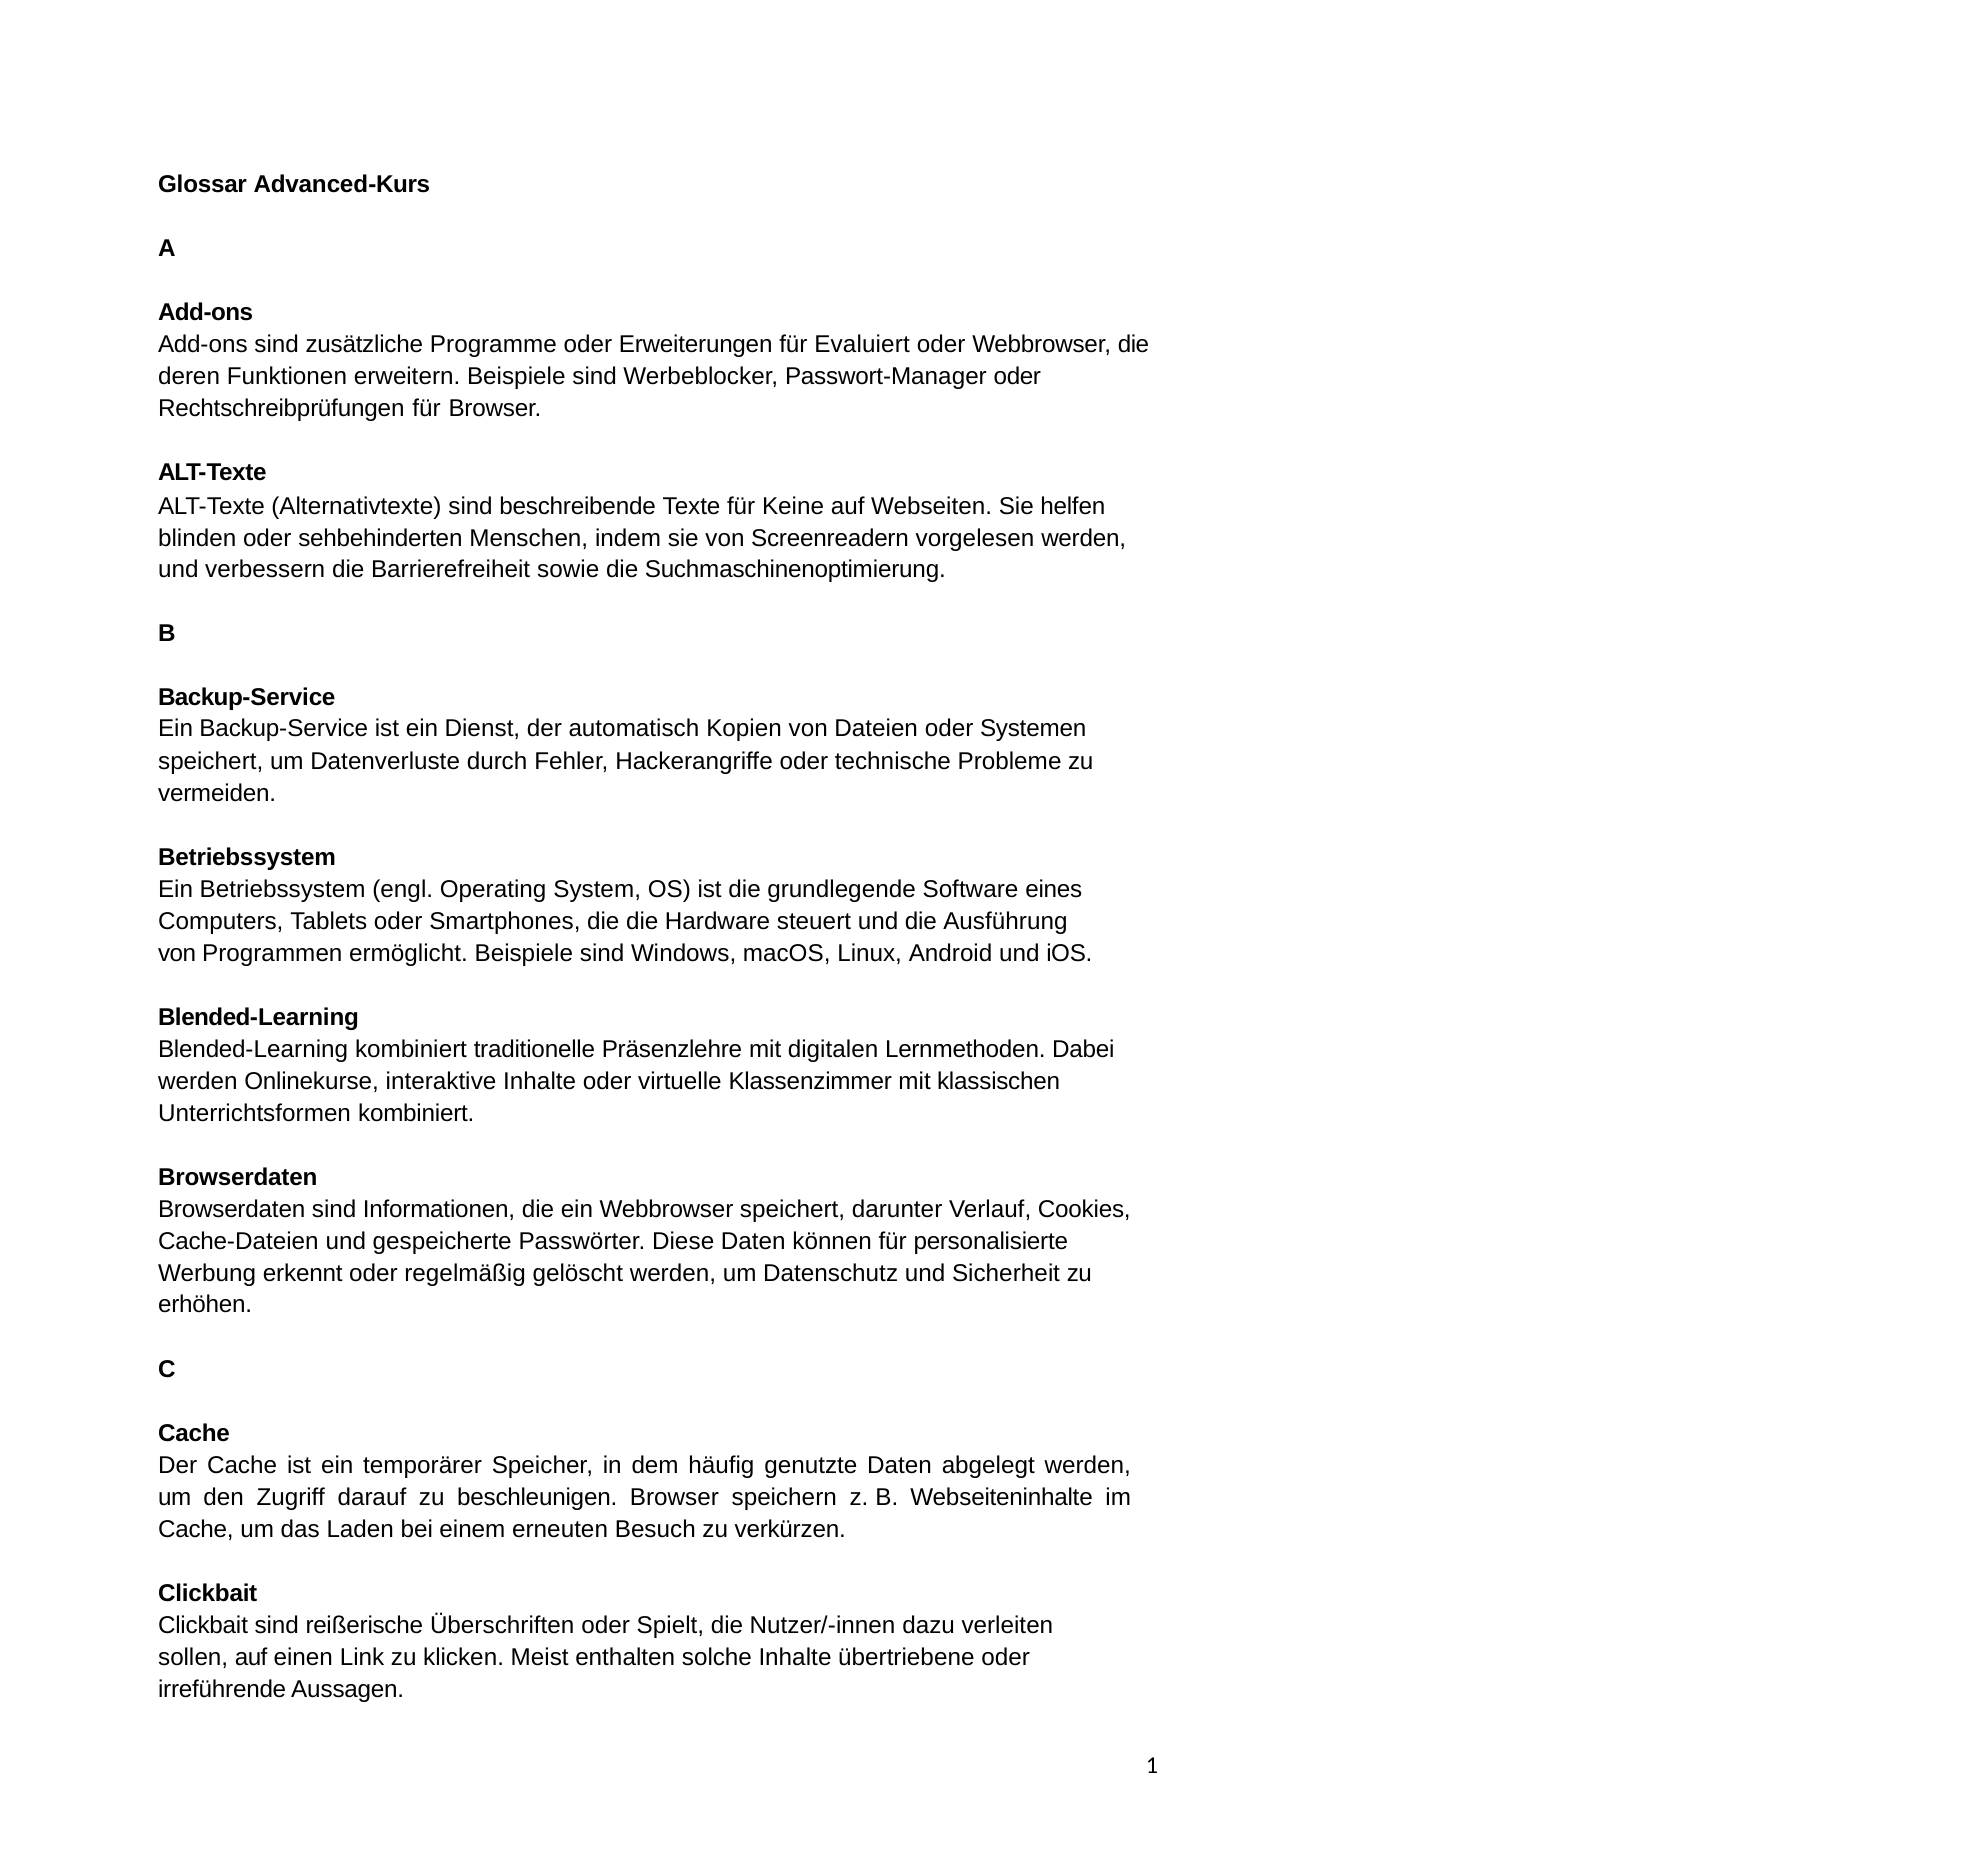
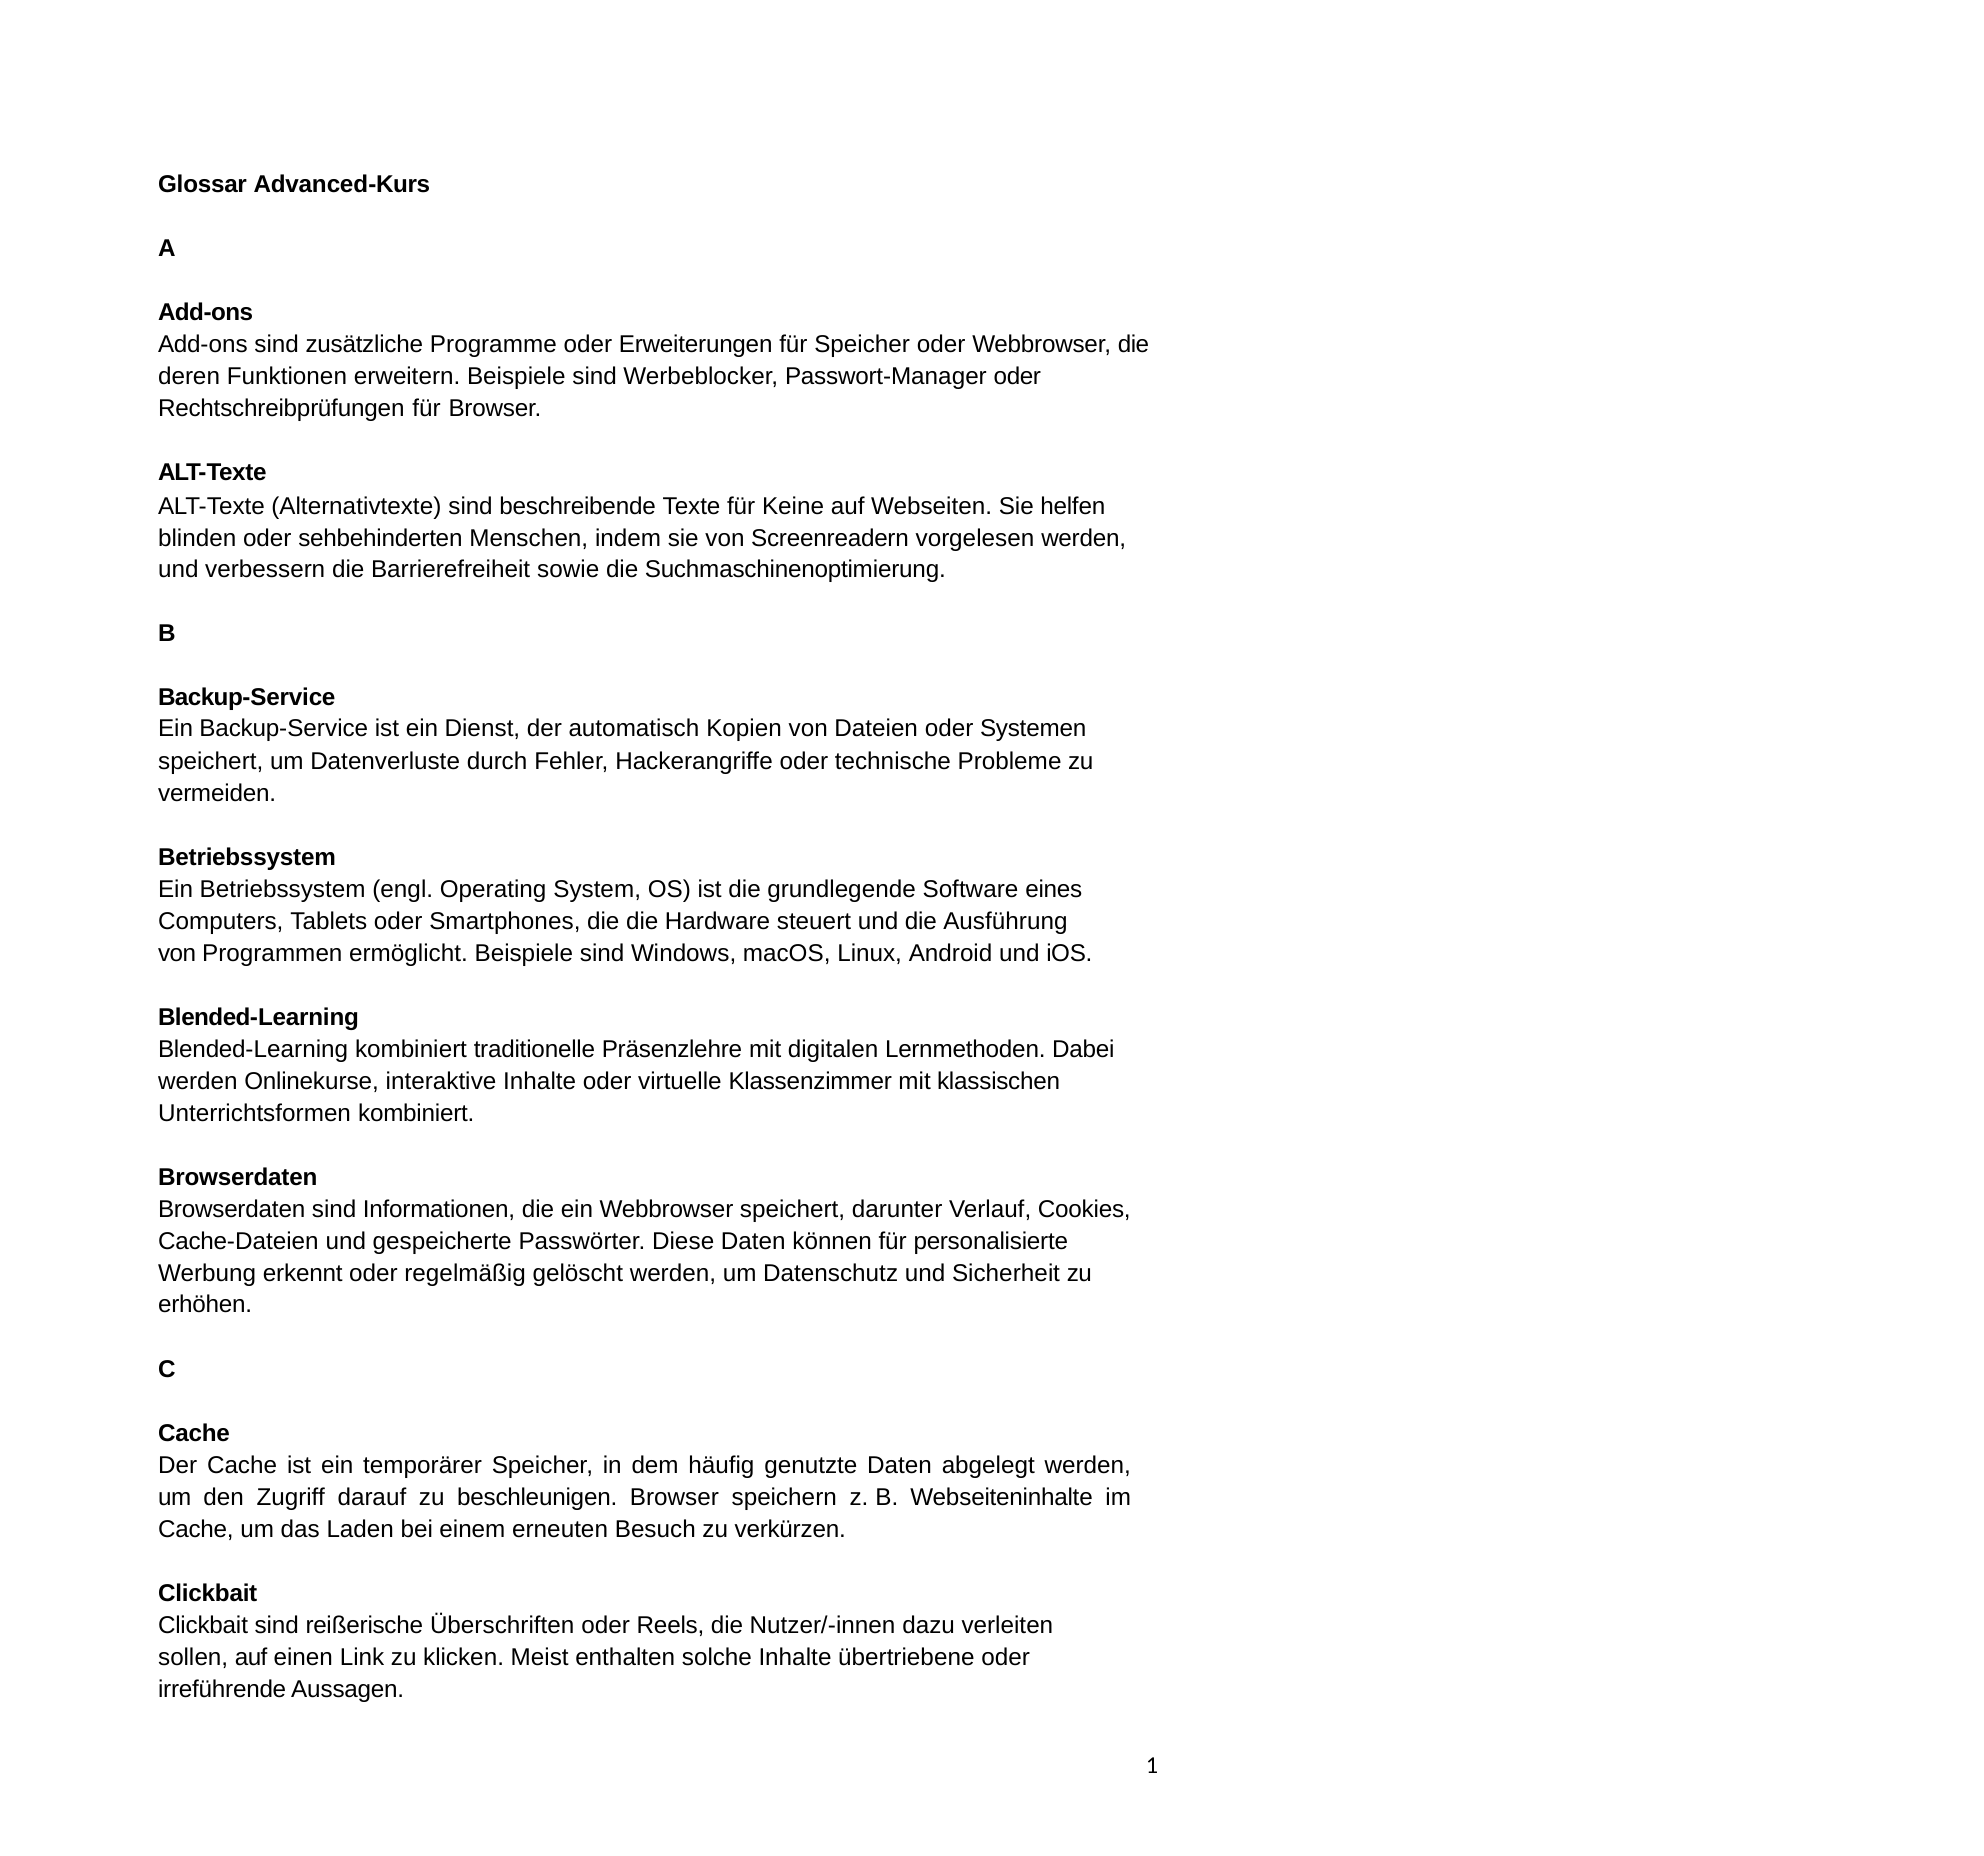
für Evaluiert: Evaluiert -> Speicher
Spielt: Spielt -> Reels
